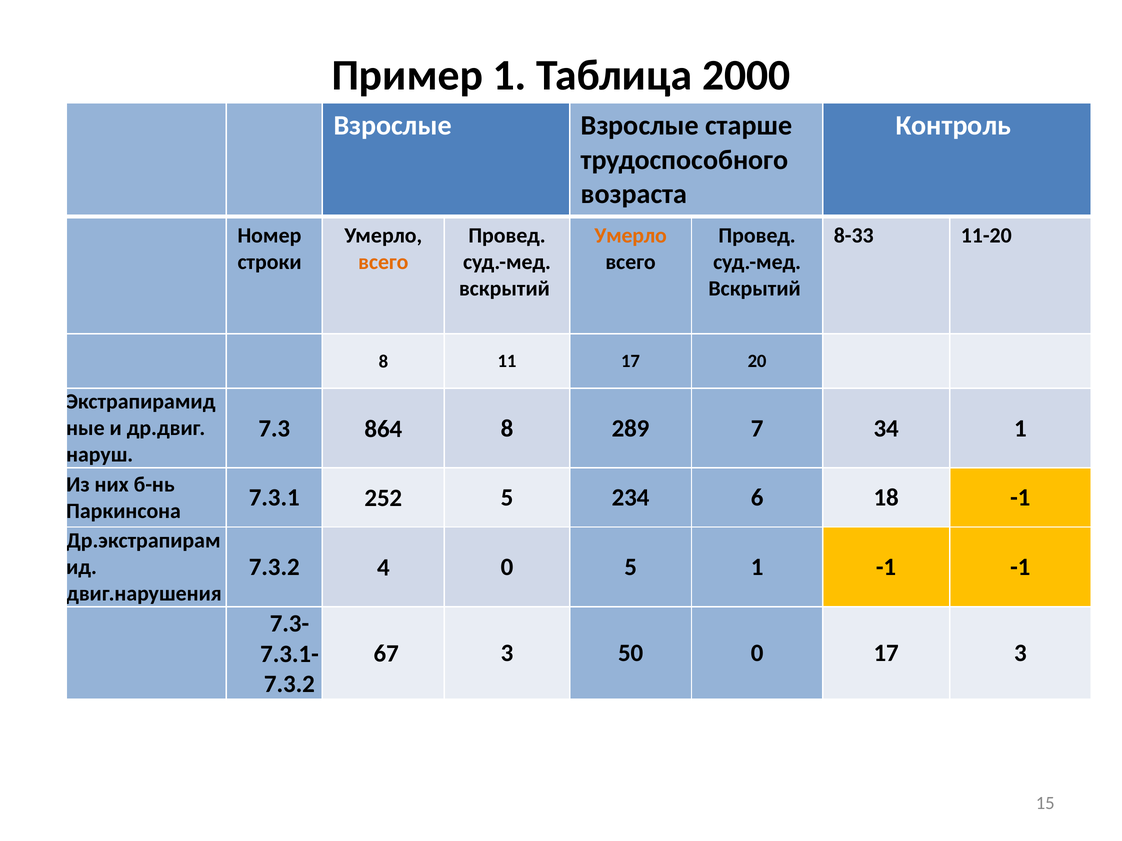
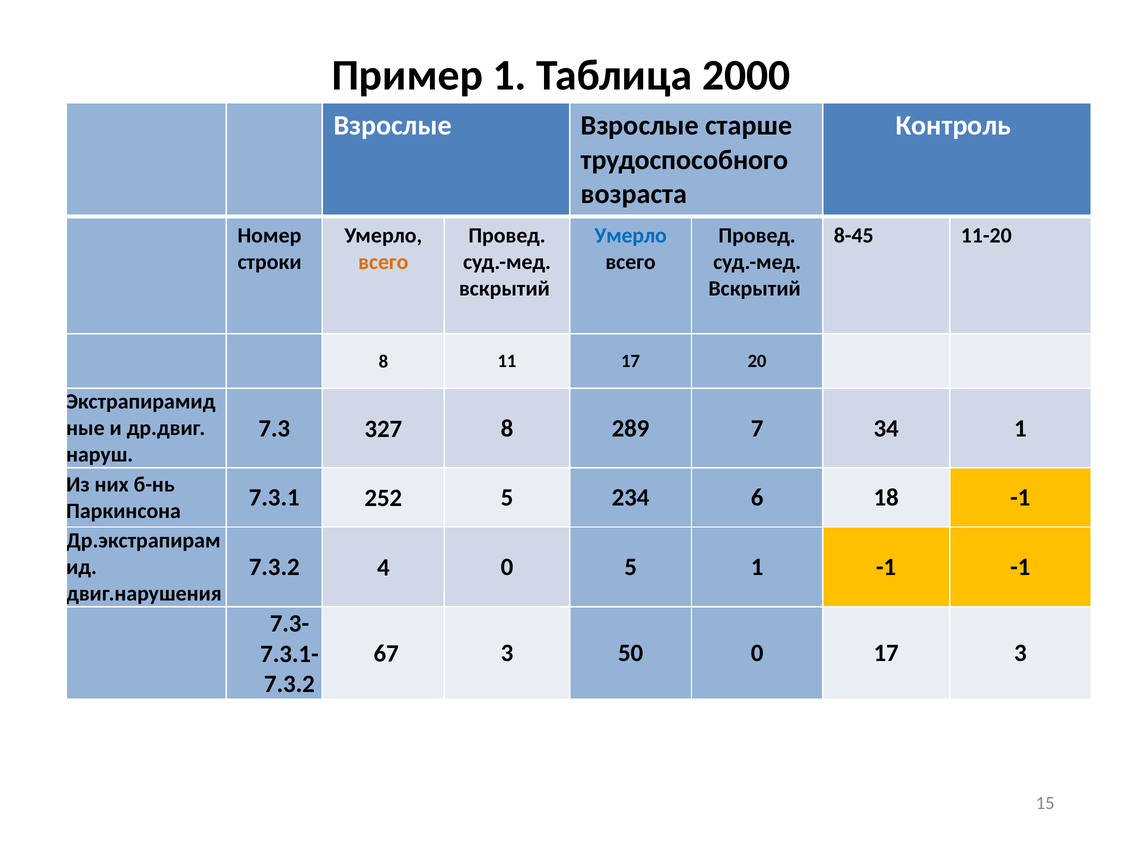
Умерло at (631, 236) colour: orange -> blue
8-33: 8-33 -> 8-45
864: 864 -> 327
